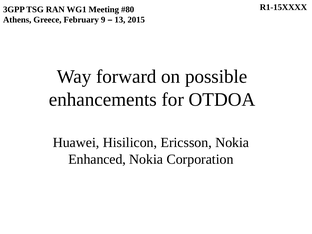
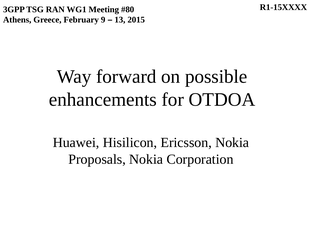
Enhanced: Enhanced -> Proposals
